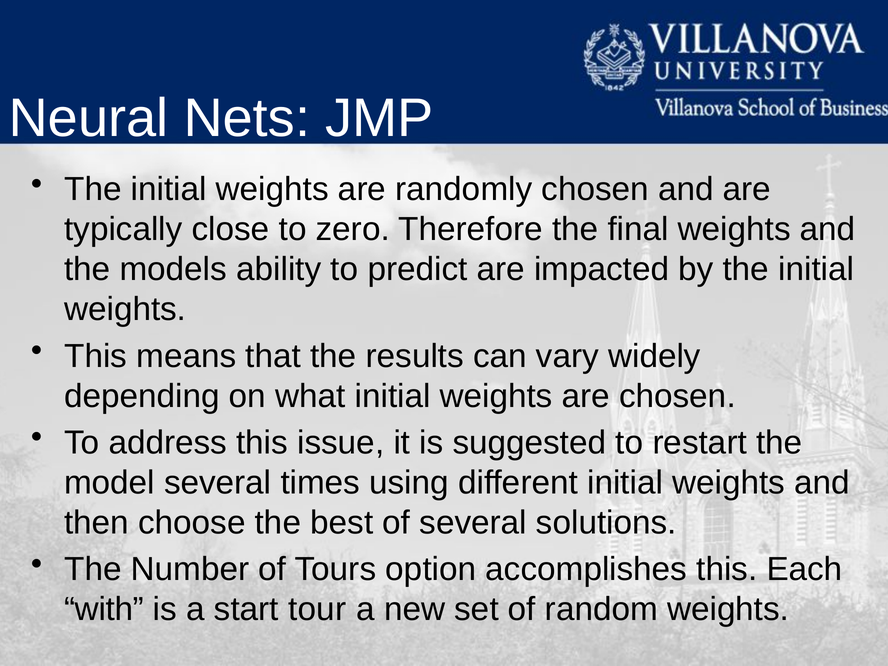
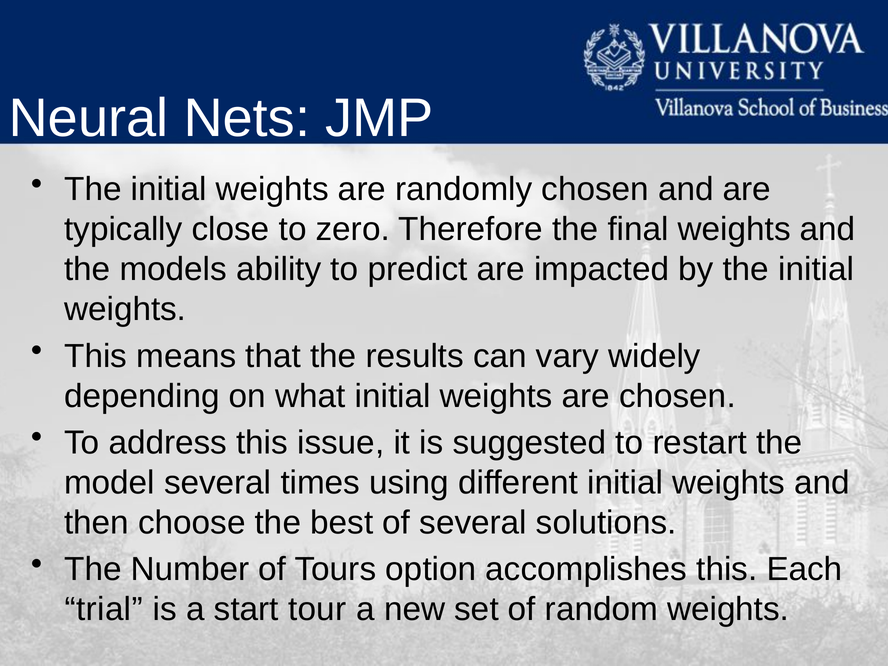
with: with -> trial
